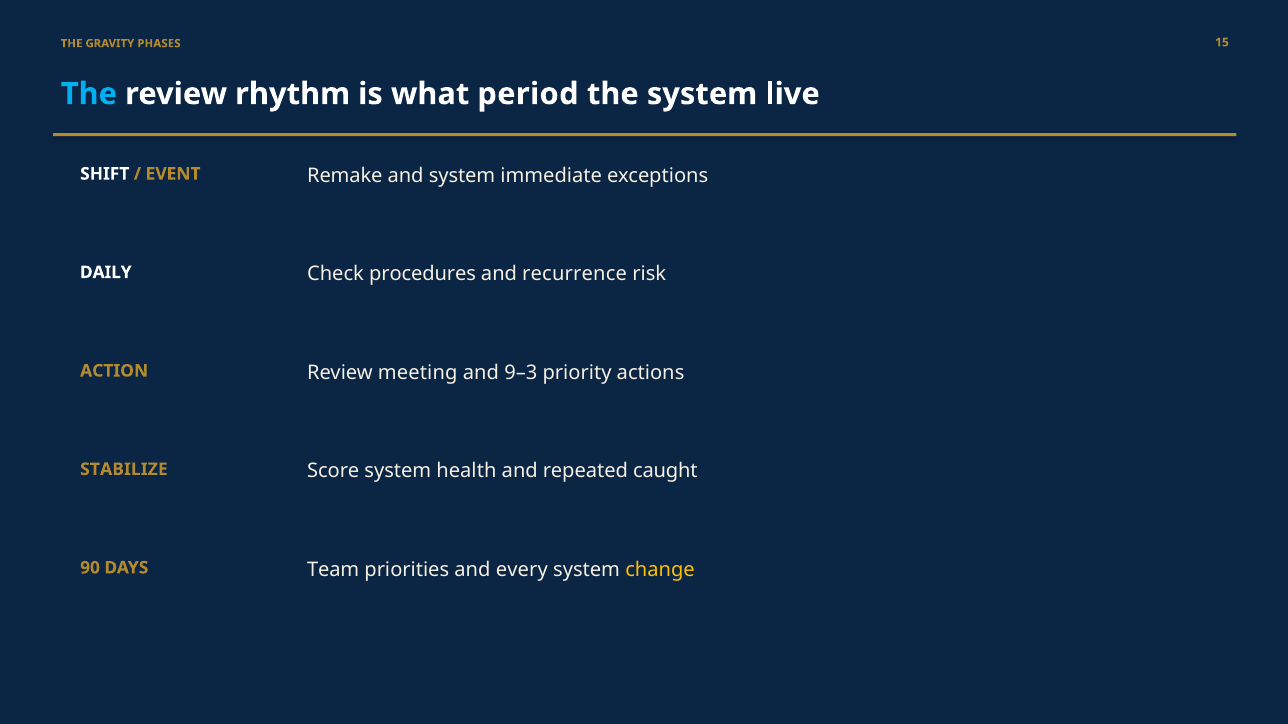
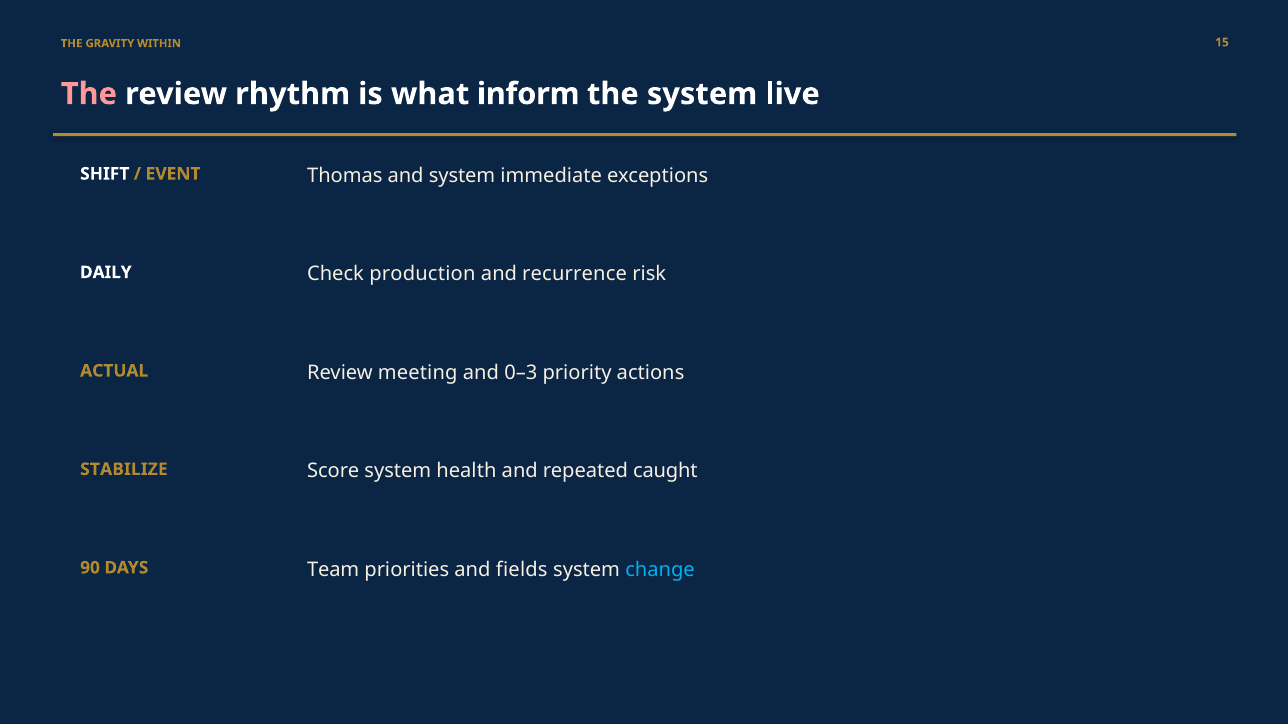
PHASES: PHASES -> WITHIN
The at (89, 94) colour: light blue -> pink
period: period -> inform
Remake: Remake -> Thomas
procedures: procedures -> production
ACTION: ACTION -> ACTUAL
9–3: 9–3 -> 0–3
every: every -> fields
change colour: yellow -> light blue
